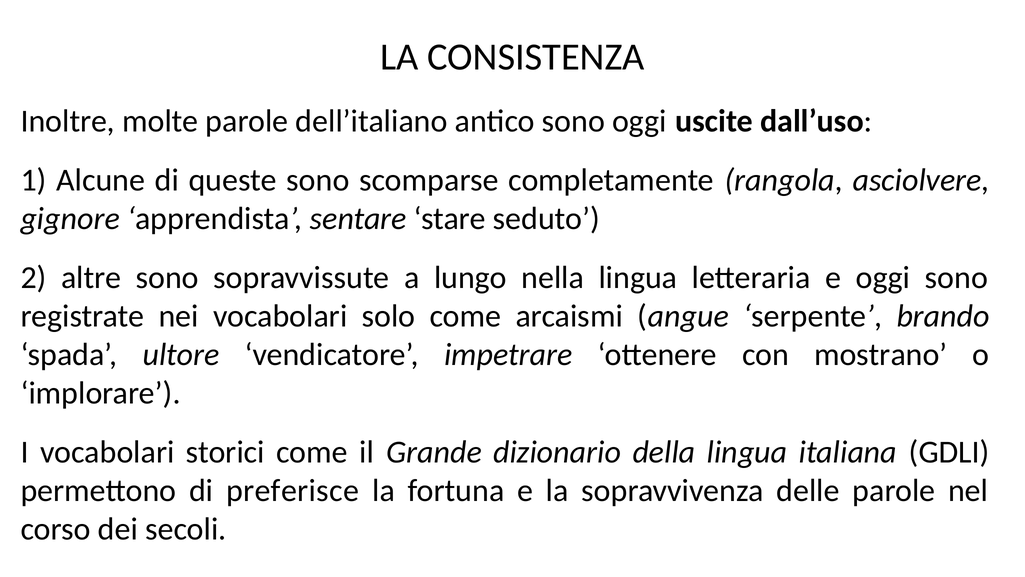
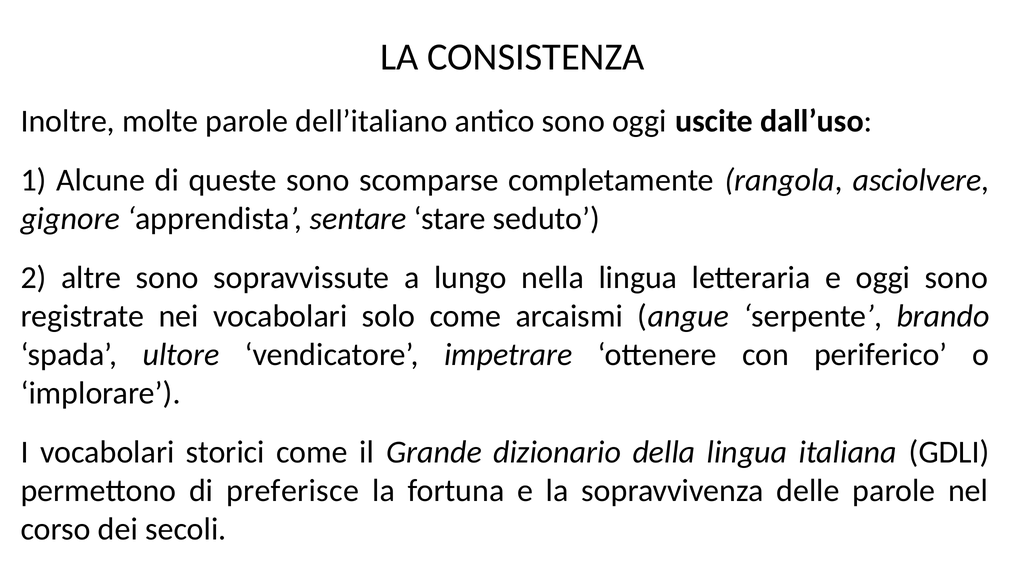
mostrano: mostrano -> periferico
